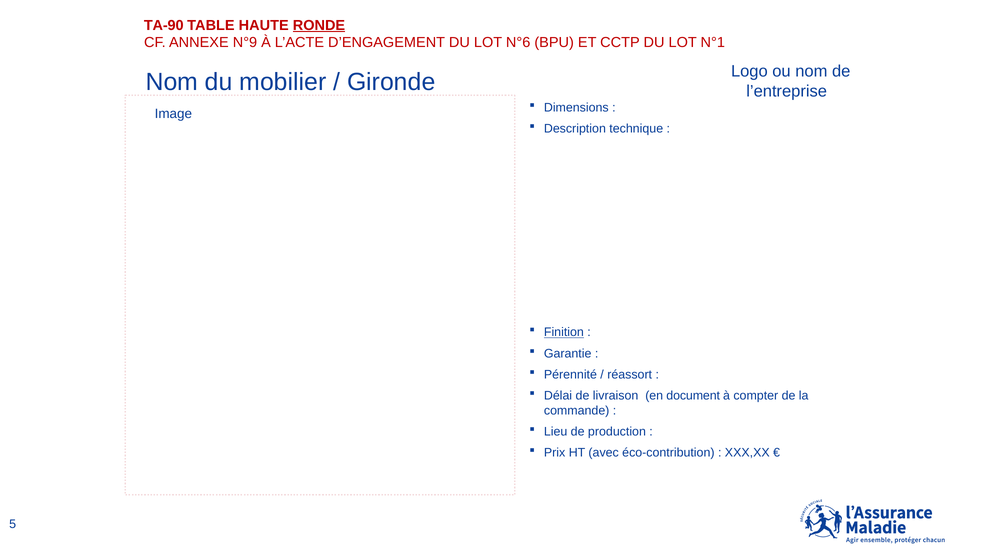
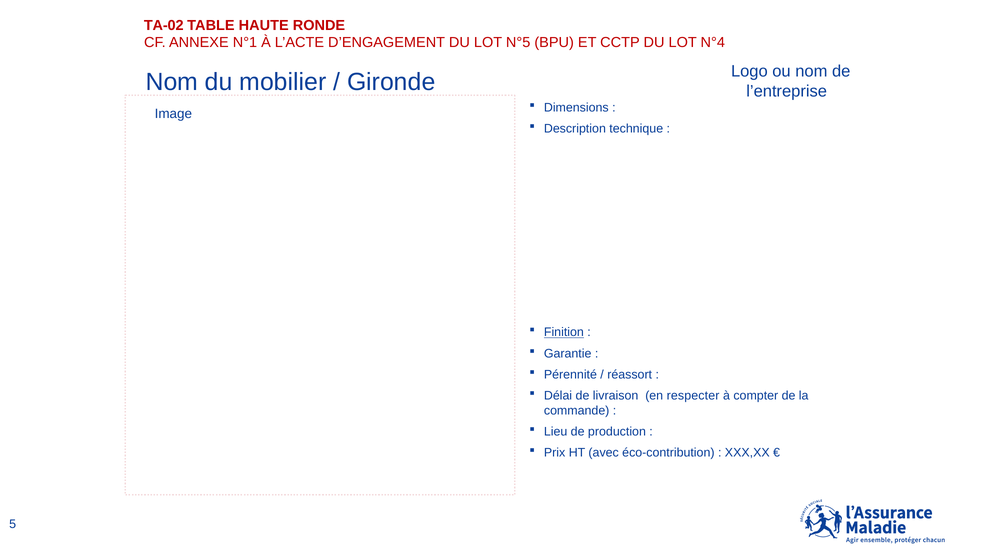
TA-90: TA-90 -> TA-02
RONDE underline: present -> none
N°9: N°9 -> N°1
N°6: N°6 -> N°5
N°1: N°1 -> N°4
document: document -> respecter
